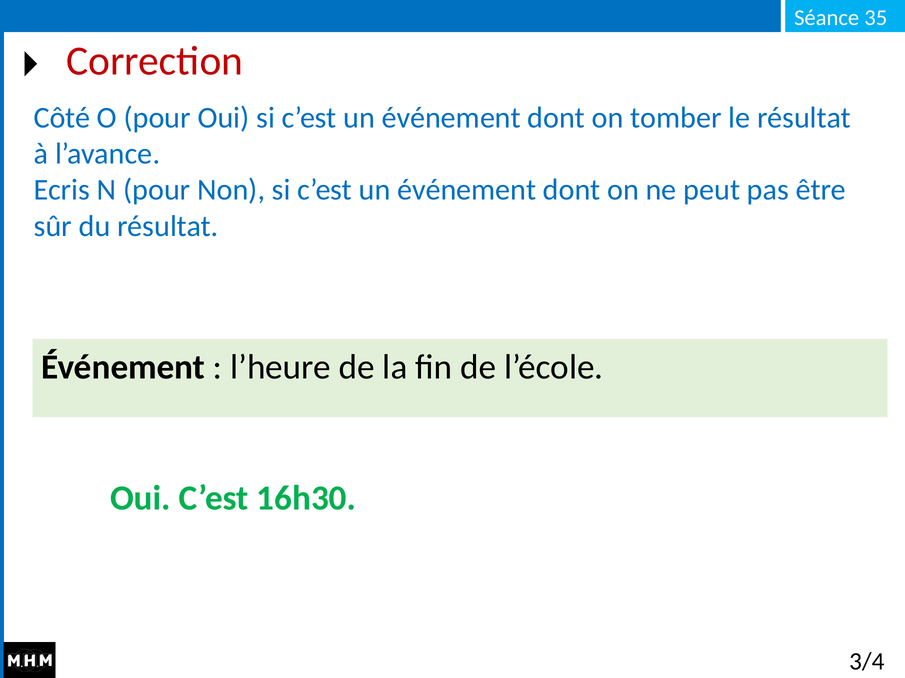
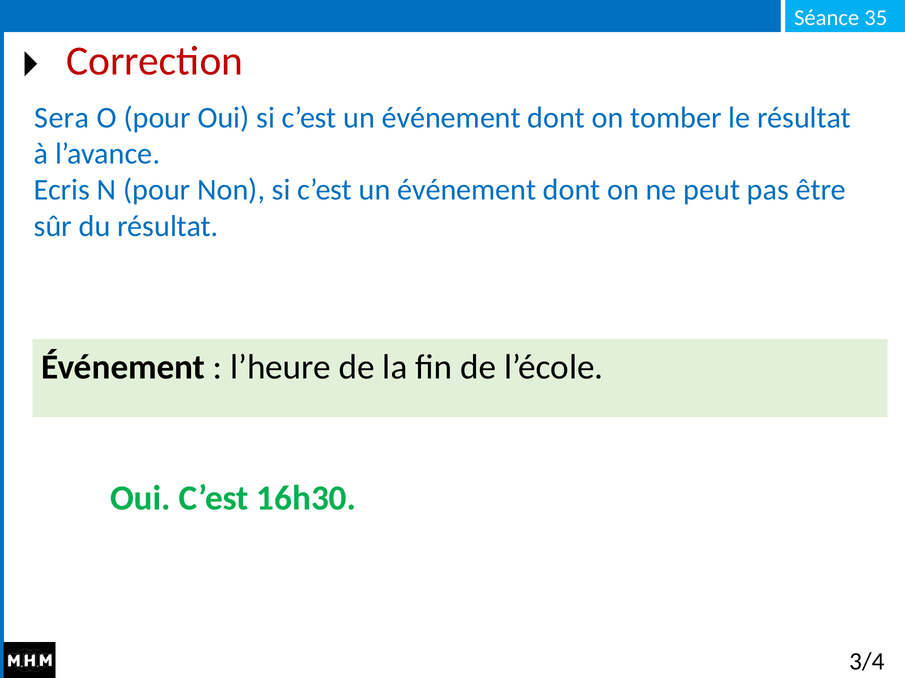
Côté: Côté -> Sera
